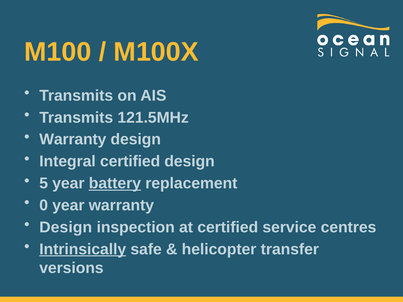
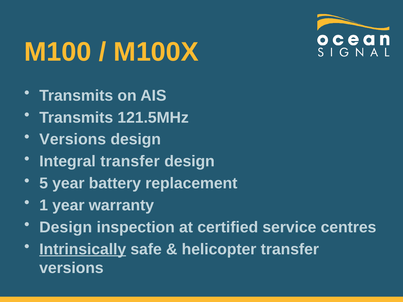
Warranty at (73, 140): Warranty -> Versions
Integral certified: certified -> transfer
battery underline: present -> none
0: 0 -> 1
